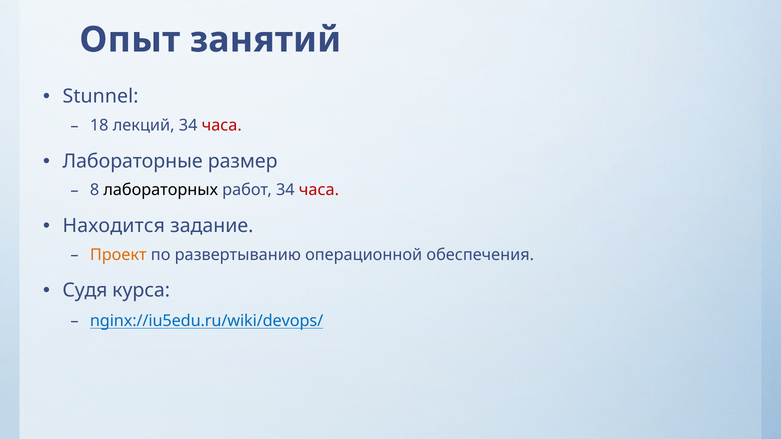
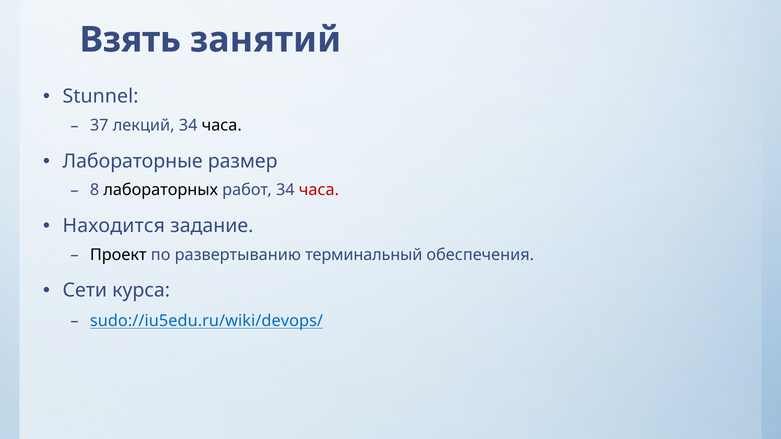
Опыт: Опыт -> Взять
18: 18 -> 37
часа at (222, 126) colour: red -> black
Проект colour: orange -> black
операционной: операционной -> терминальный
Судя: Судя -> Сети
nginx://iu5edu.ru/wiki/devops/: nginx://iu5edu.ru/wiki/devops/ -> sudo://iu5edu.ru/wiki/devops/
